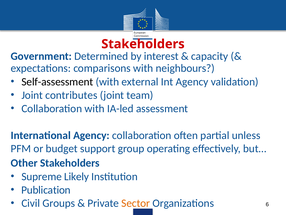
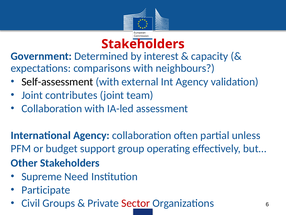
Likely: Likely -> Need
Publication: Publication -> Participate
Sector colour: orange -> red
